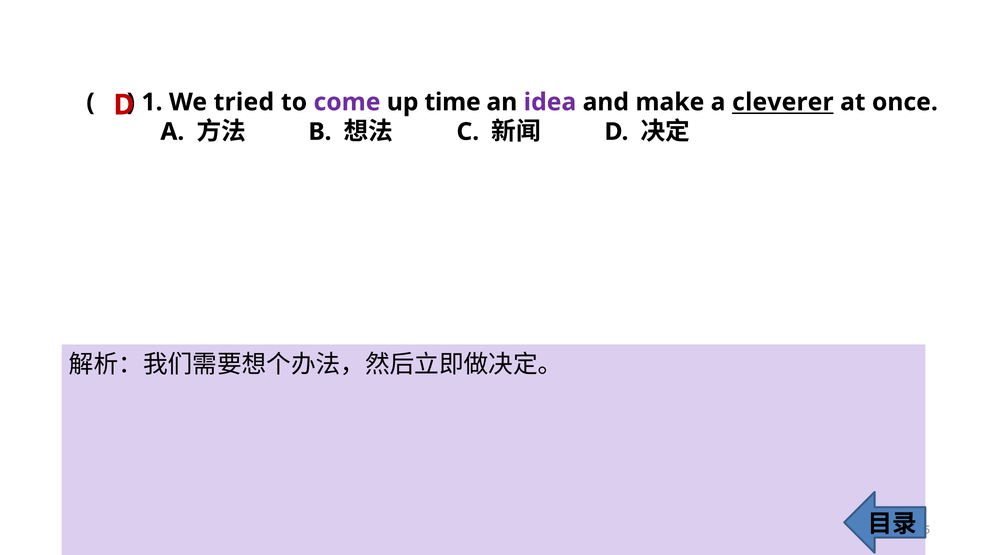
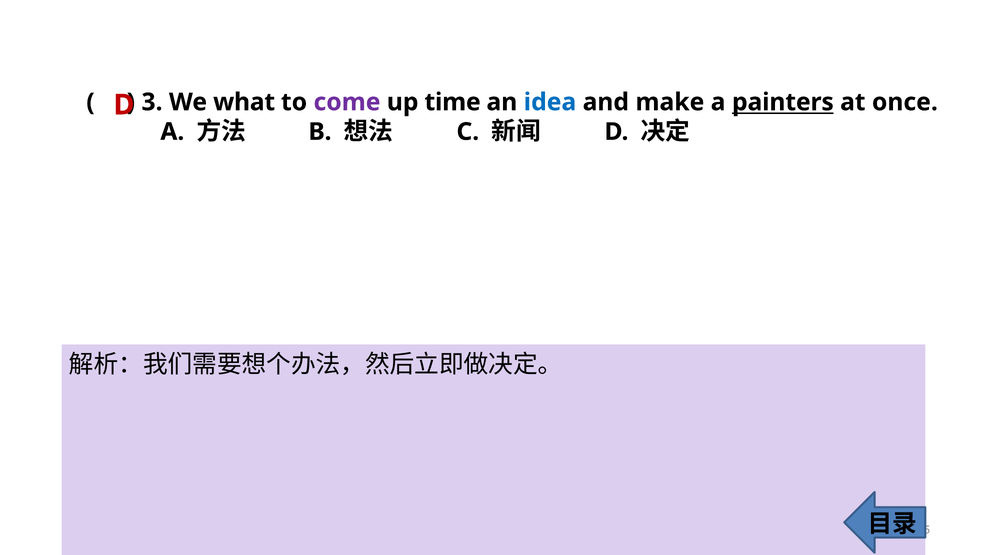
1: 1 -> 3
tried: tried -> what
idea colour: purple -> blue
cleverer: cleverer -> painters
